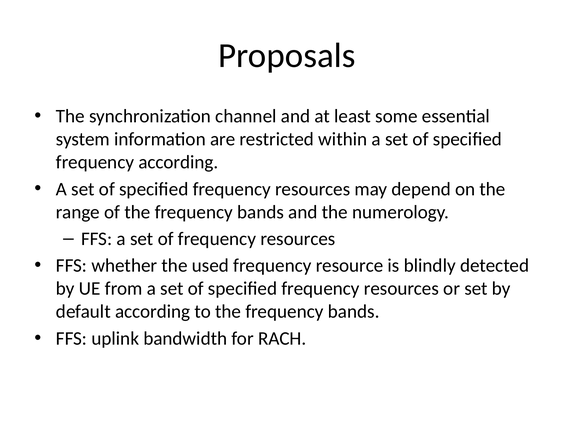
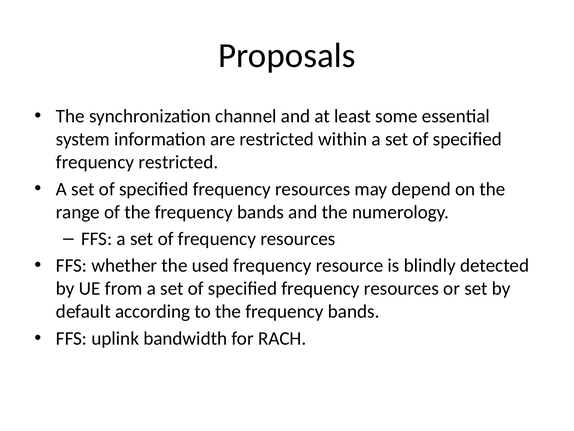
frequency according: according -> restricted
